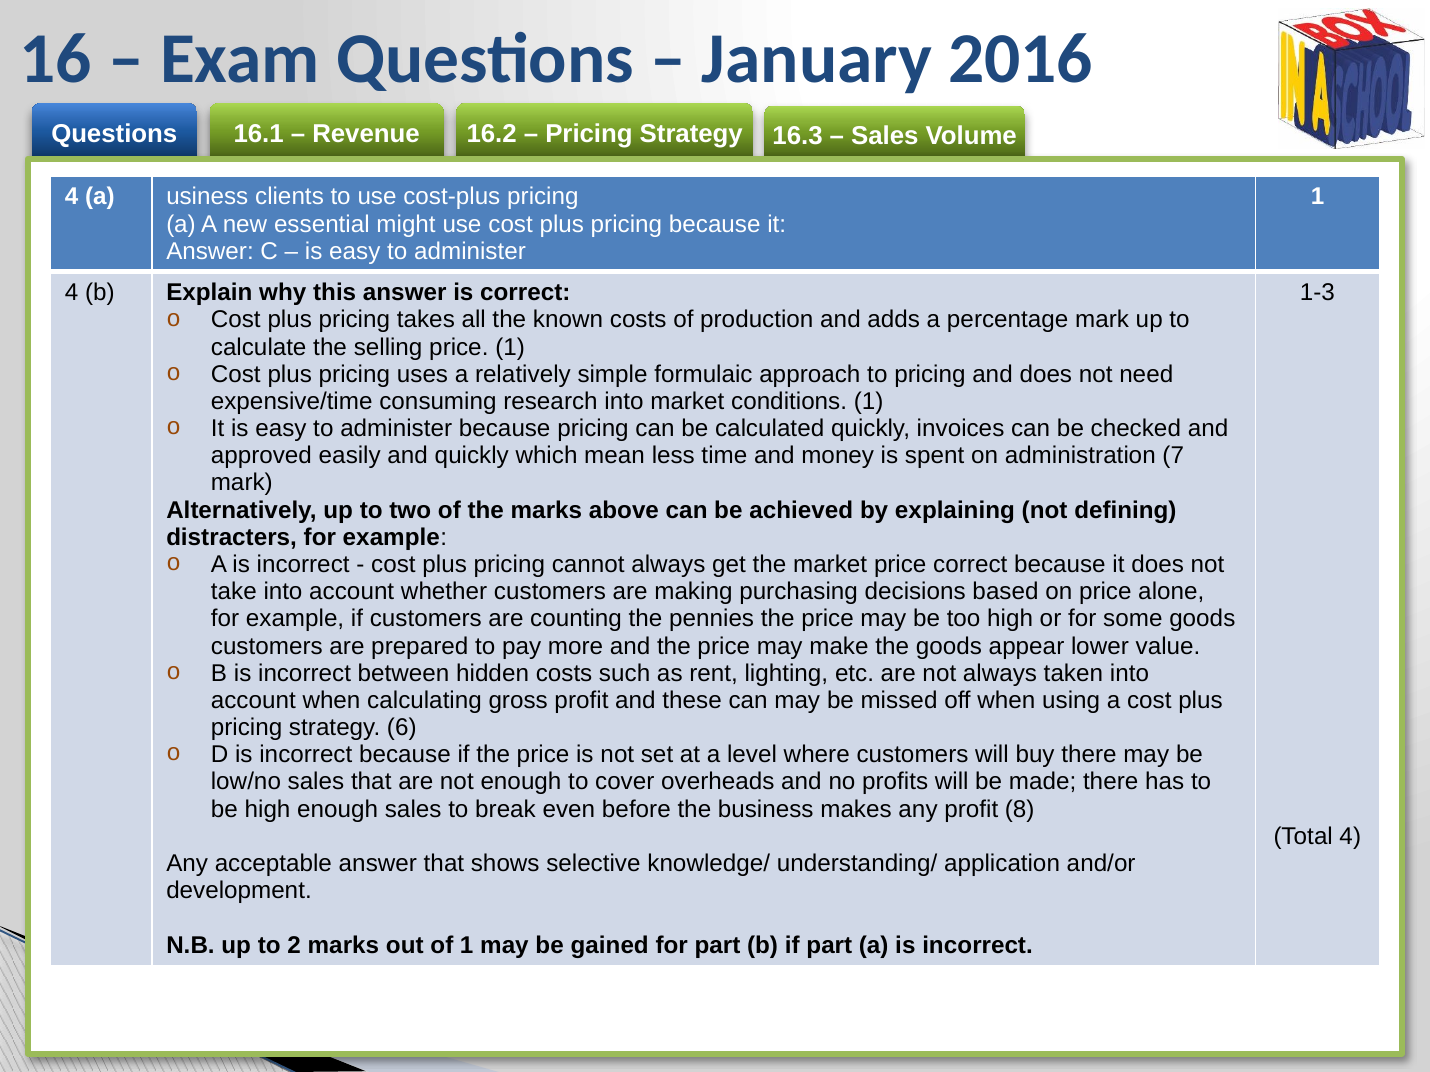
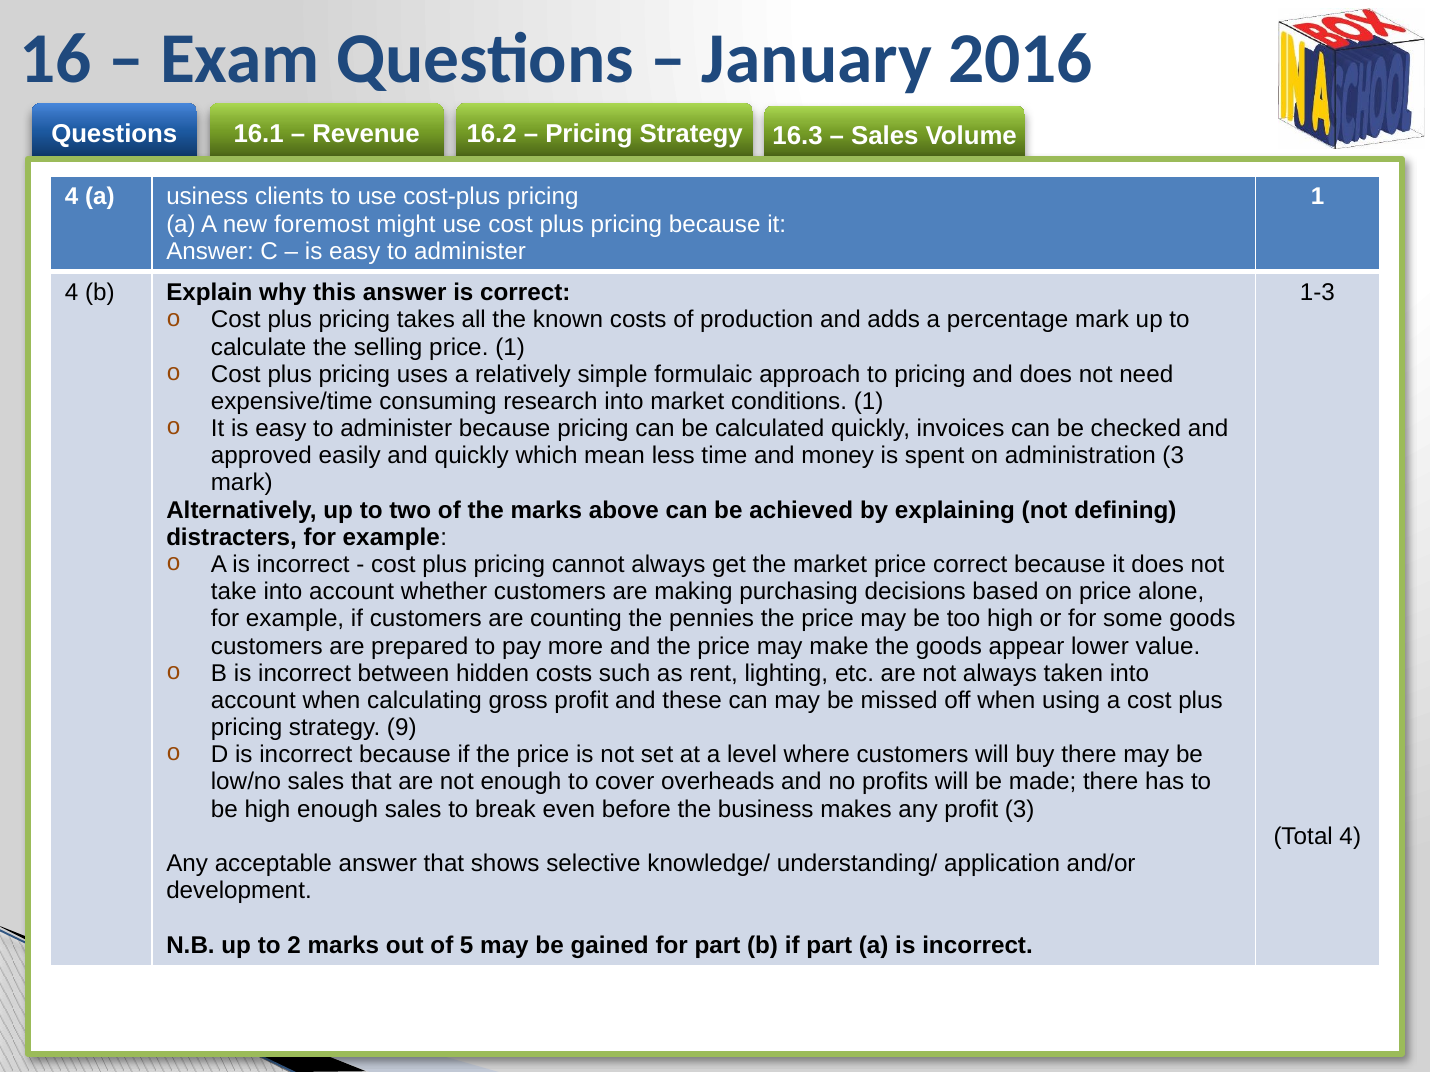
essential: essential -> foremost
administration 7: 7 -> 3
6: 6 -> 9
profit 8: 8 -> 3
of 1: 1 -> 5
